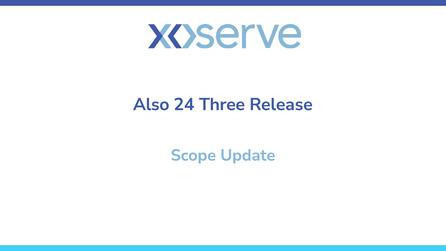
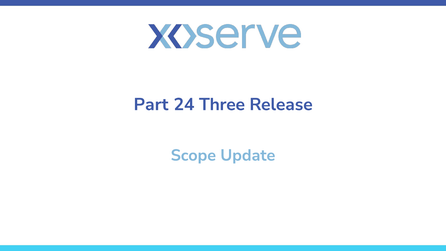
Also: Also -> Part
